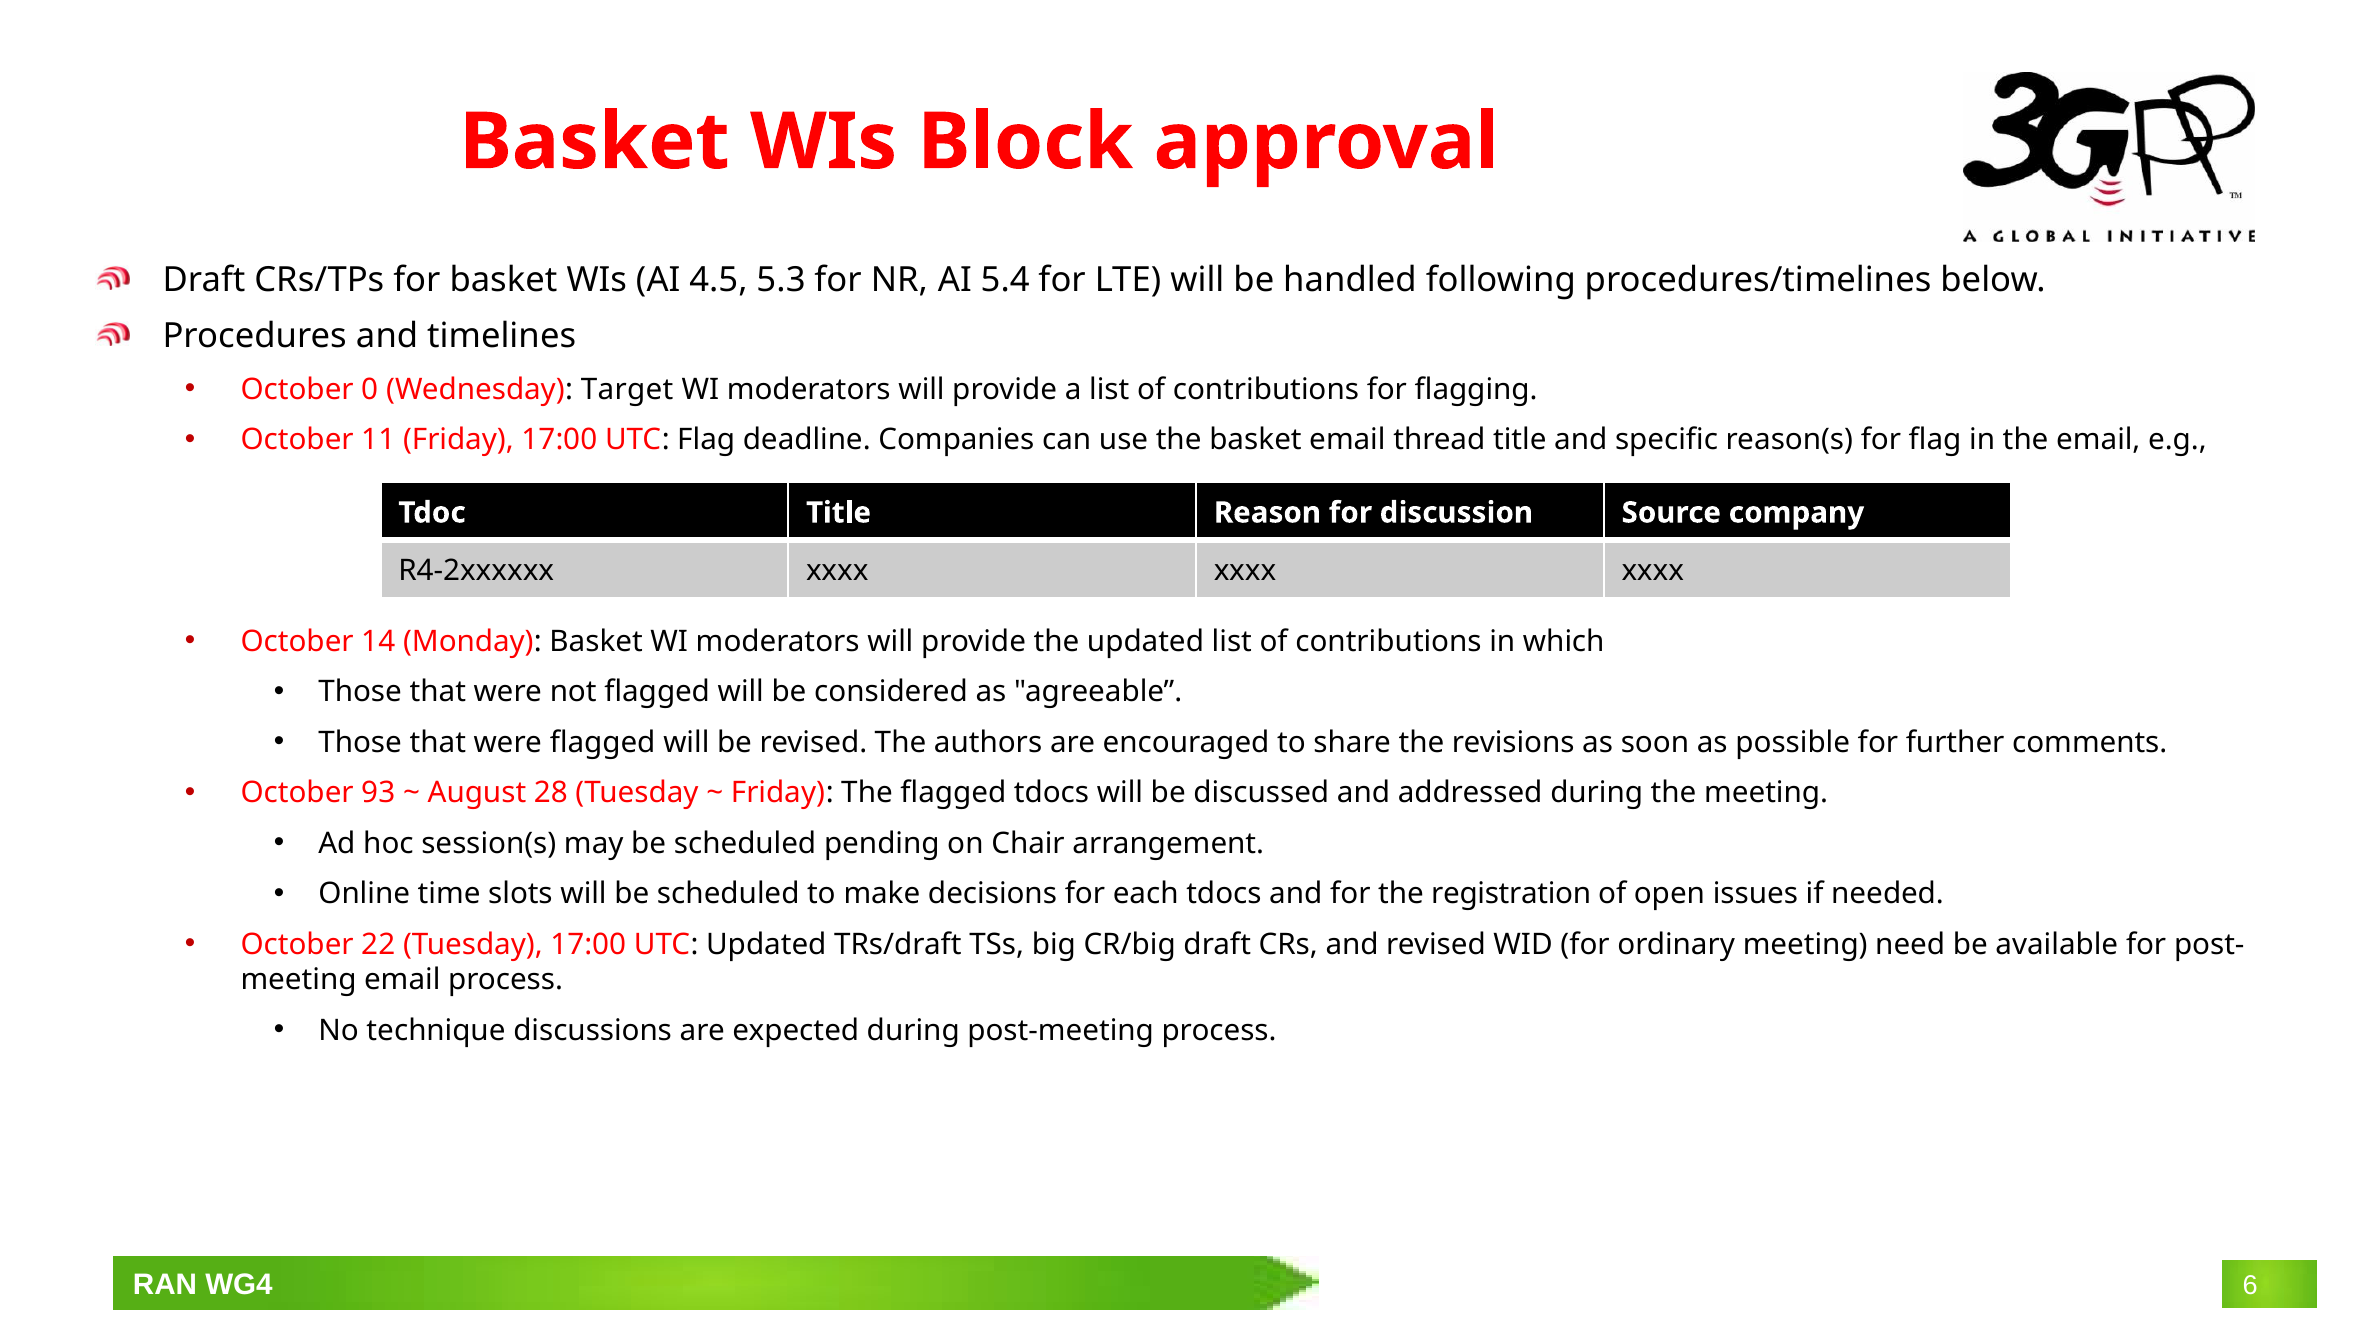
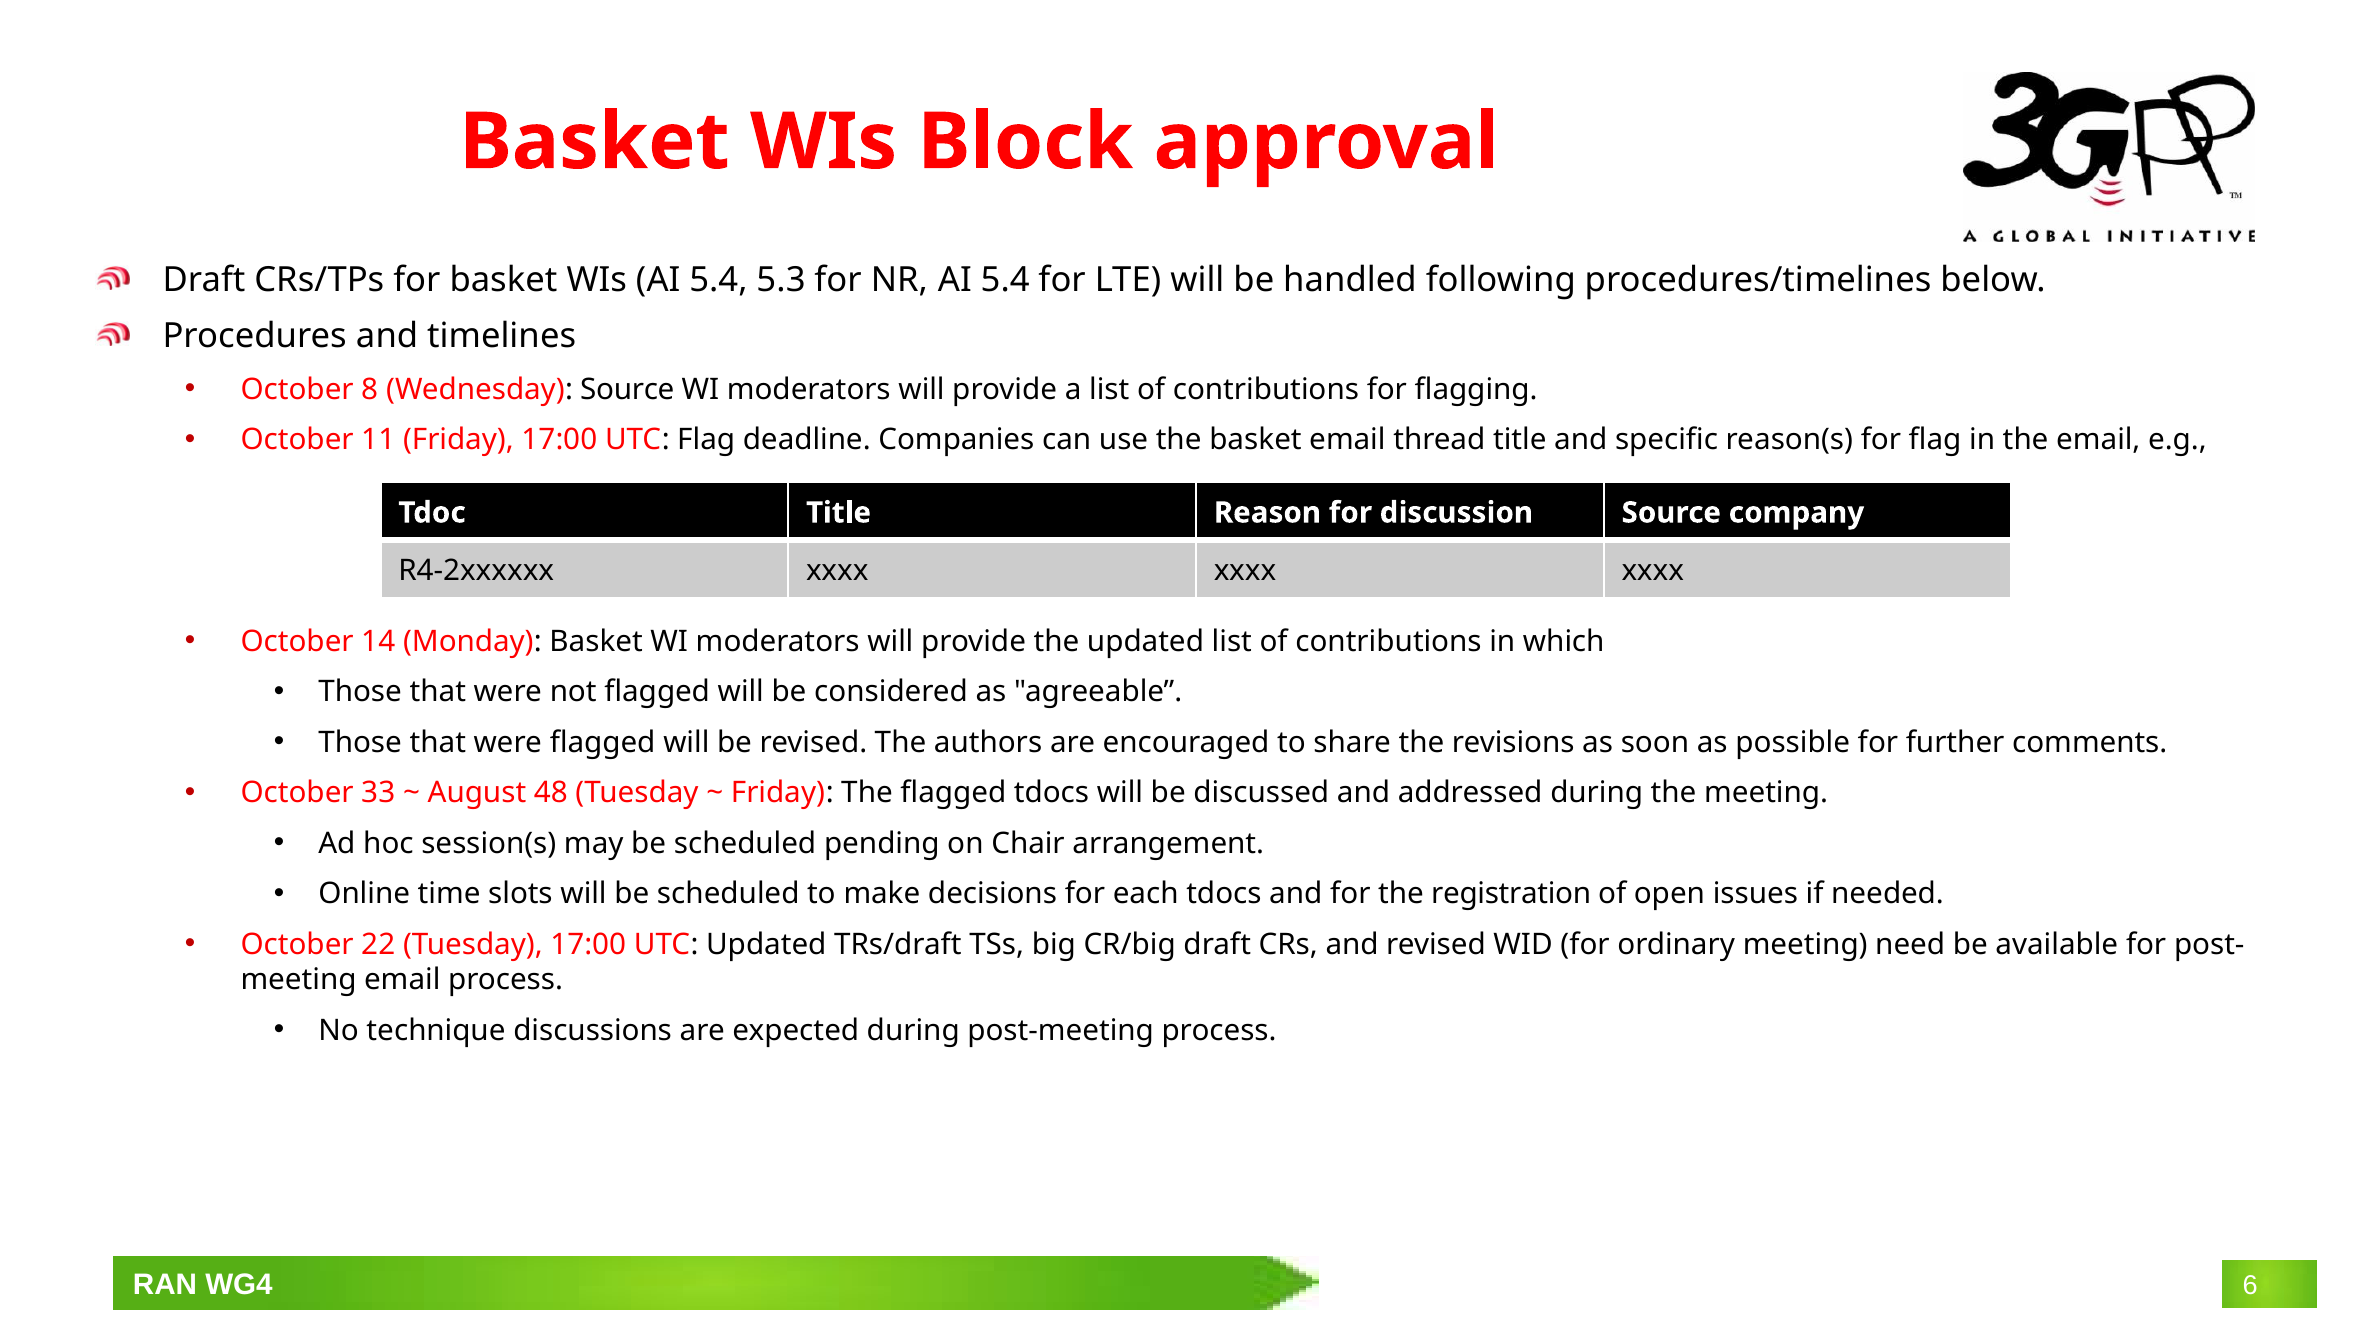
WIs AI 4.5: 4.5 -> 5.4
0: 0 -> 8
Wednesday Target: Target -> Source
93: 93 -> 33
28: 28 -> 48
